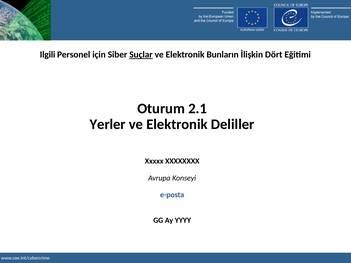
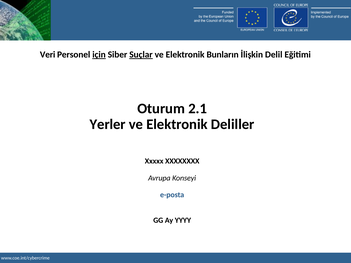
Ilgili: Ilgili -> Veri
için underline: none -> present
Dört: Dört -> Delil
